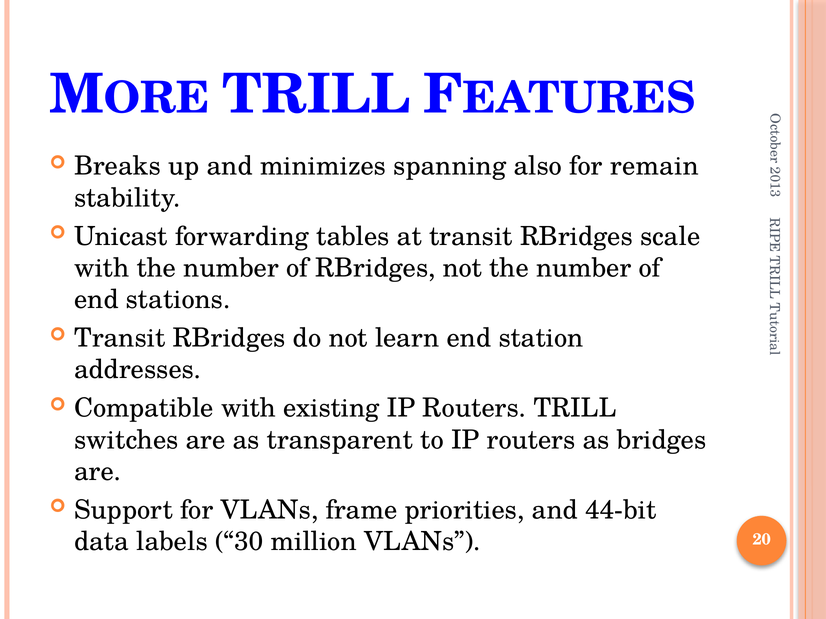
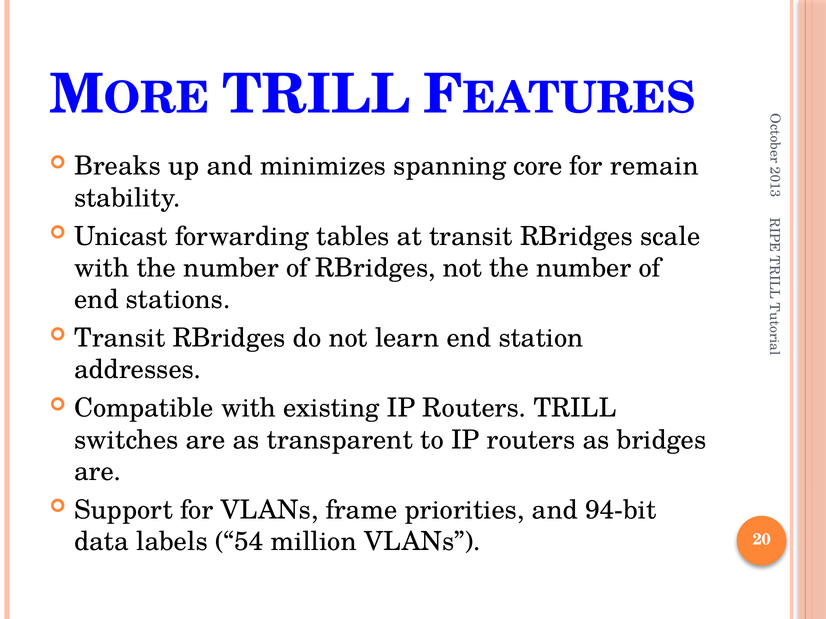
also: also -> core
44-bit: 44-bit -> 94-bit
30: 30 -> 54
